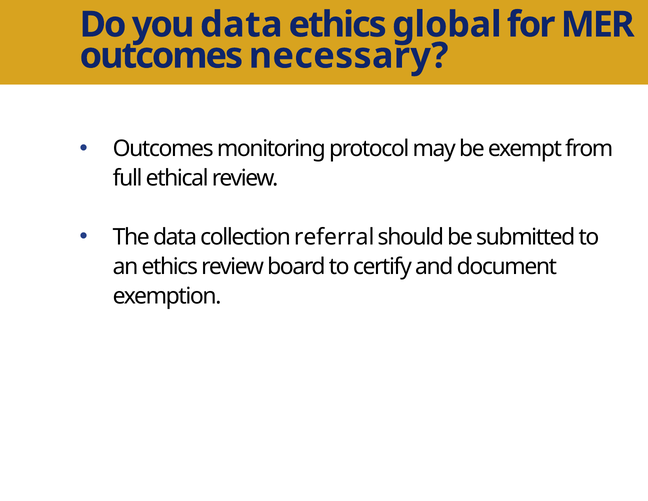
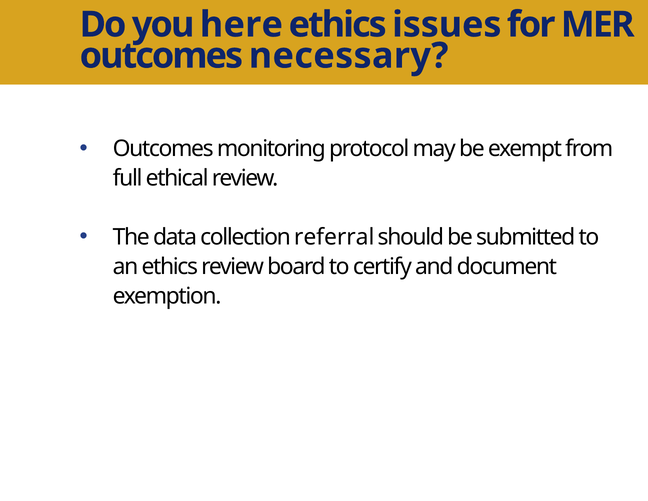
you data: data -> here
global: global -> issues
